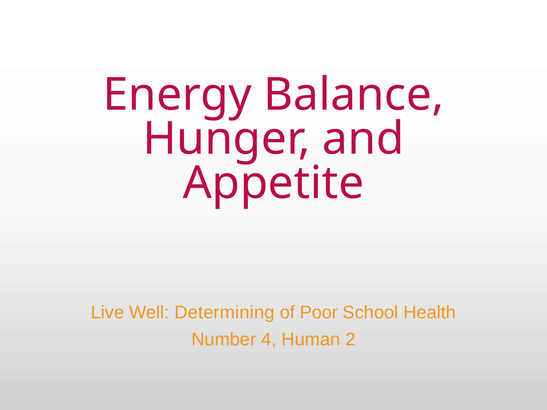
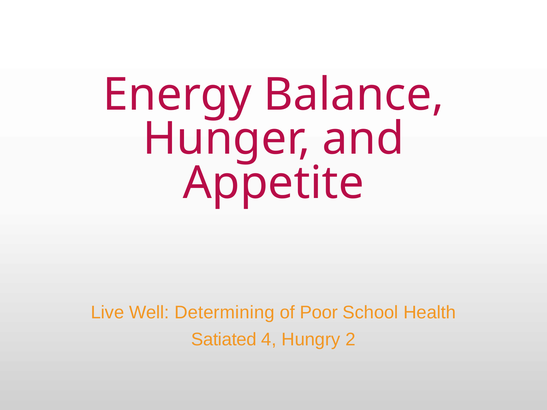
Number: Number -> Satiated
Human: Human -> Hungry
